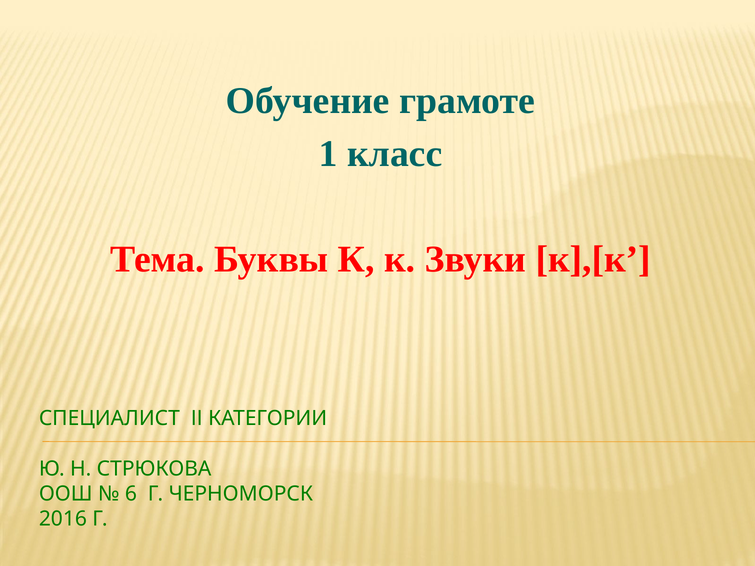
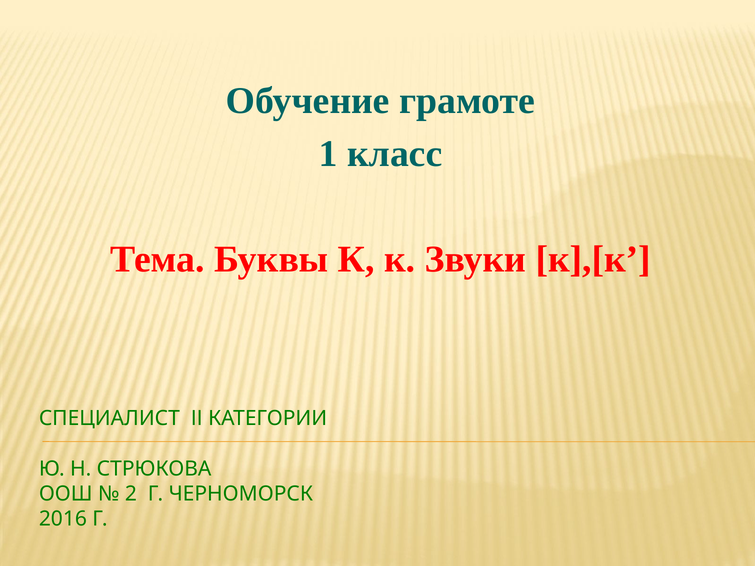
6: 6 -> 2
